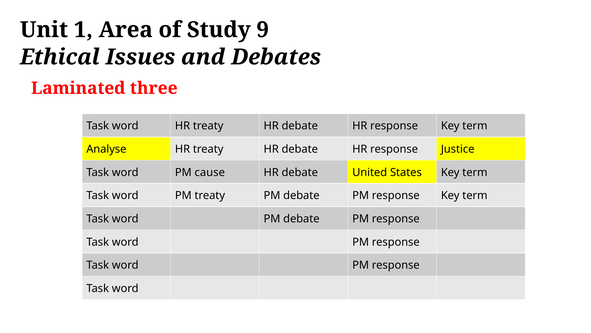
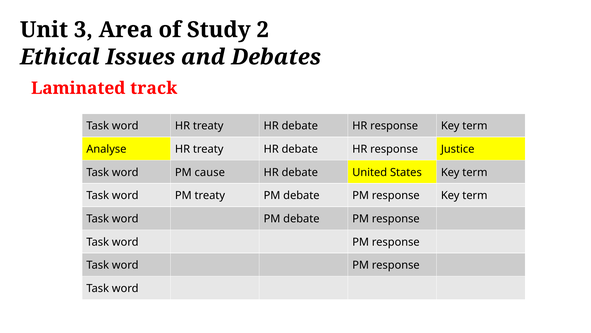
1: 1 -> 3
9: 9 -> 2
three: three -> track
